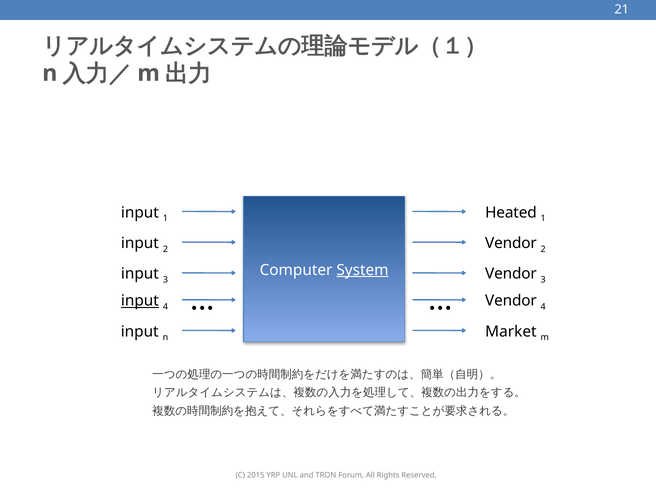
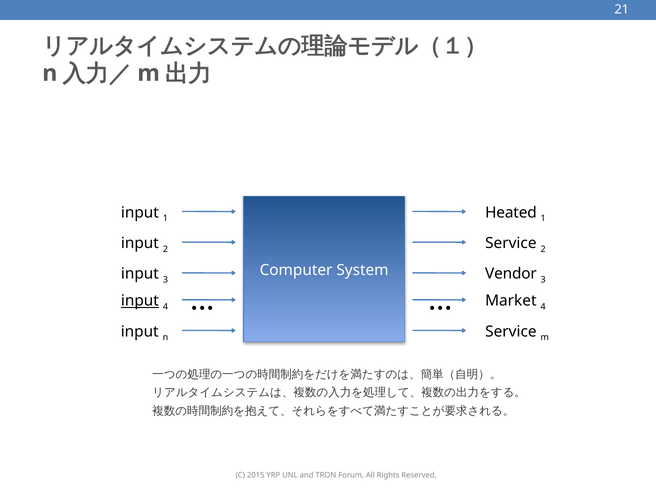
Vendor at (511, 243): Vendor -> Service
System underline: present -> none
Vendor at (511, 301): Vendor -> Market
Market at (511, 332): Market -> Service
